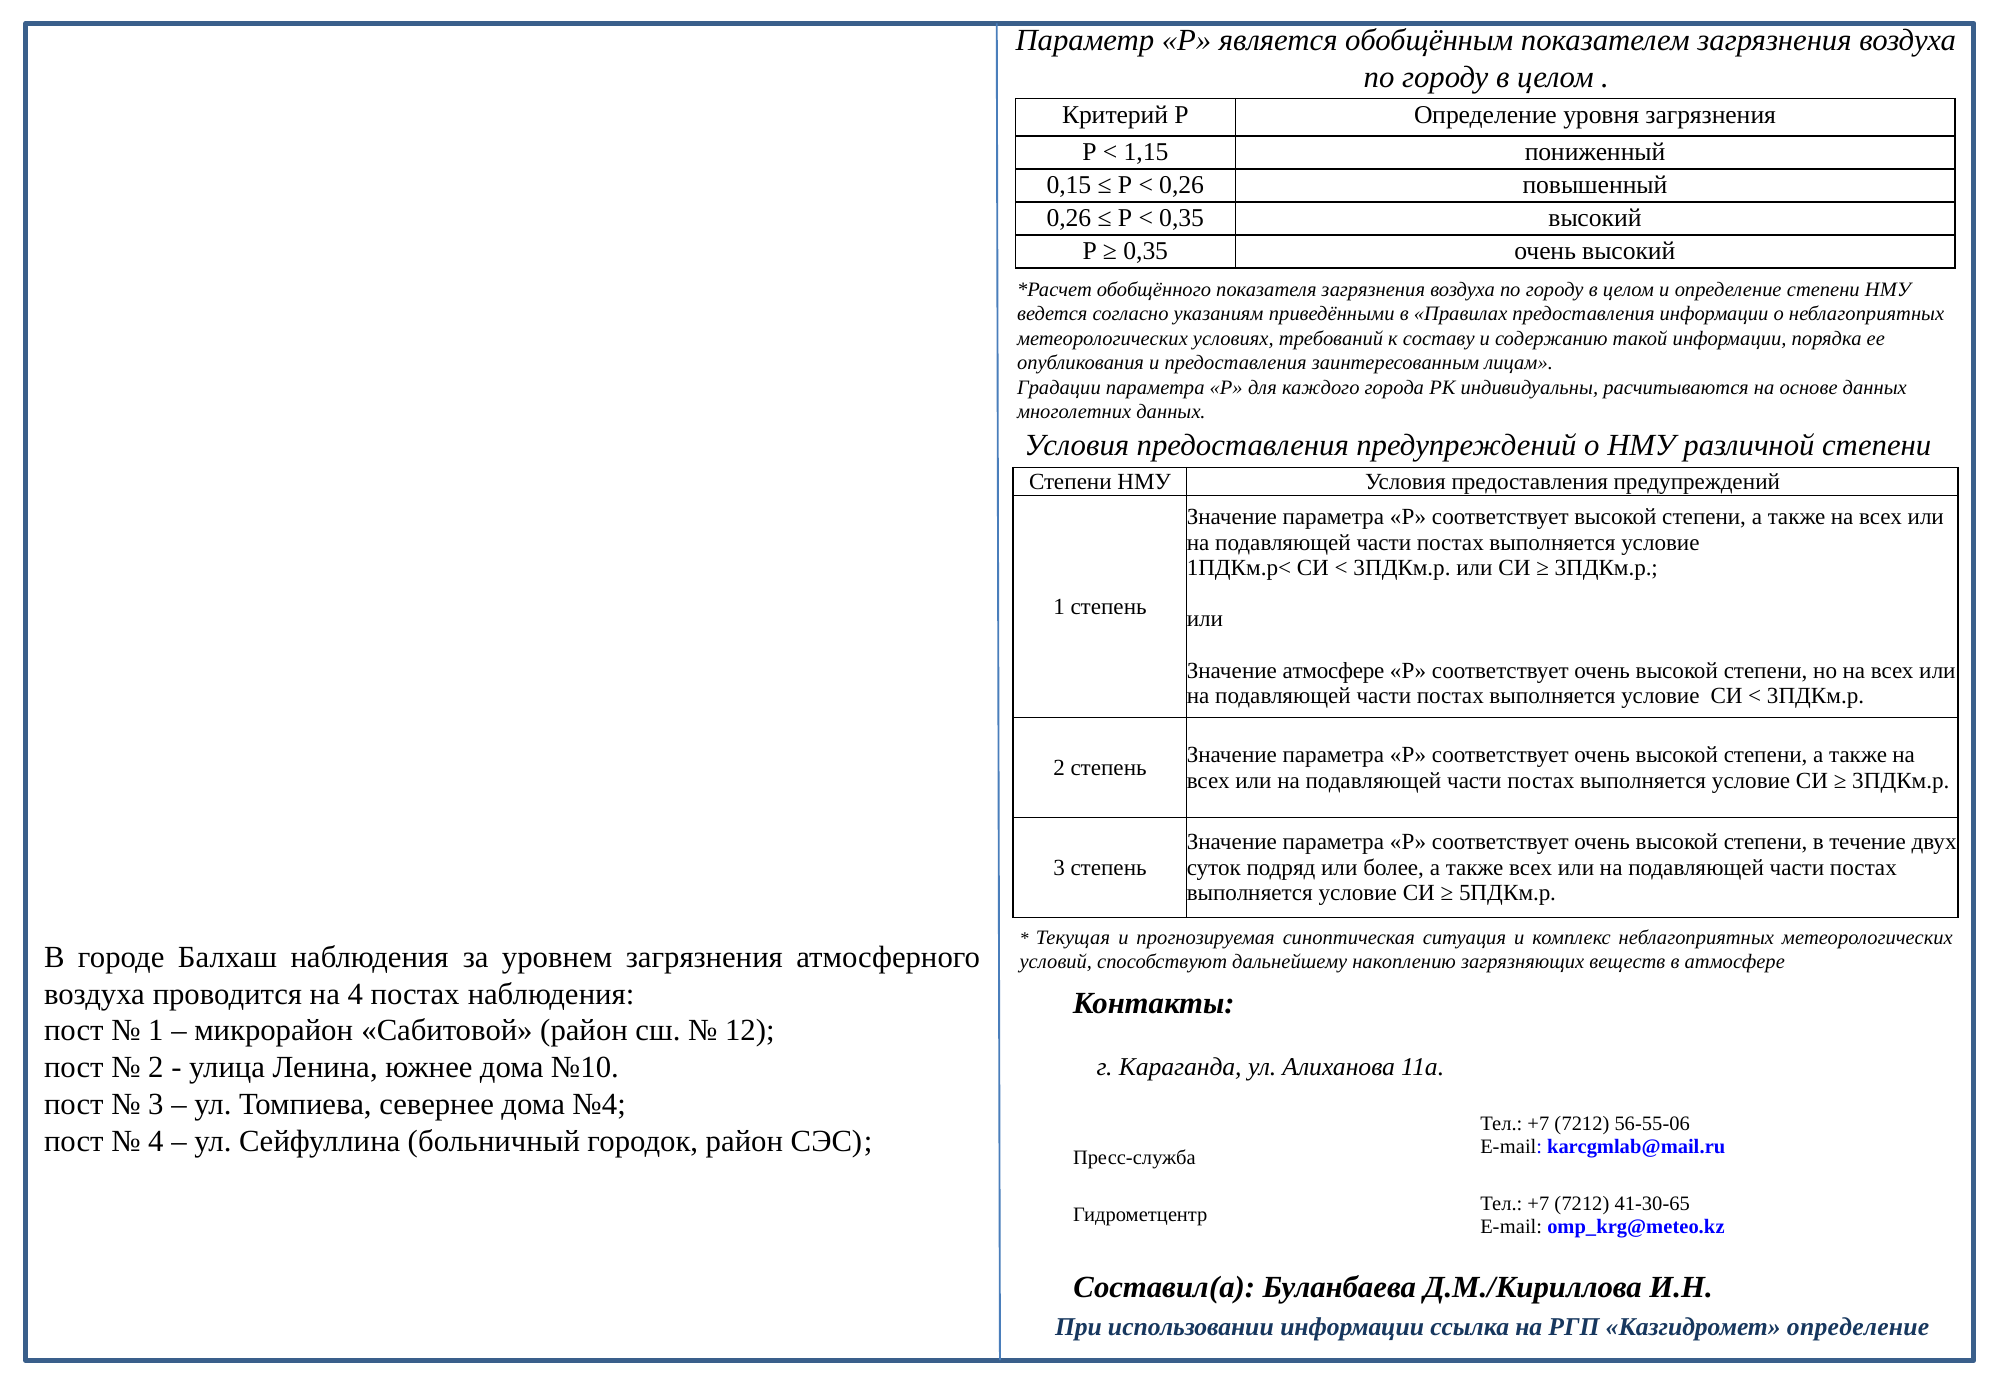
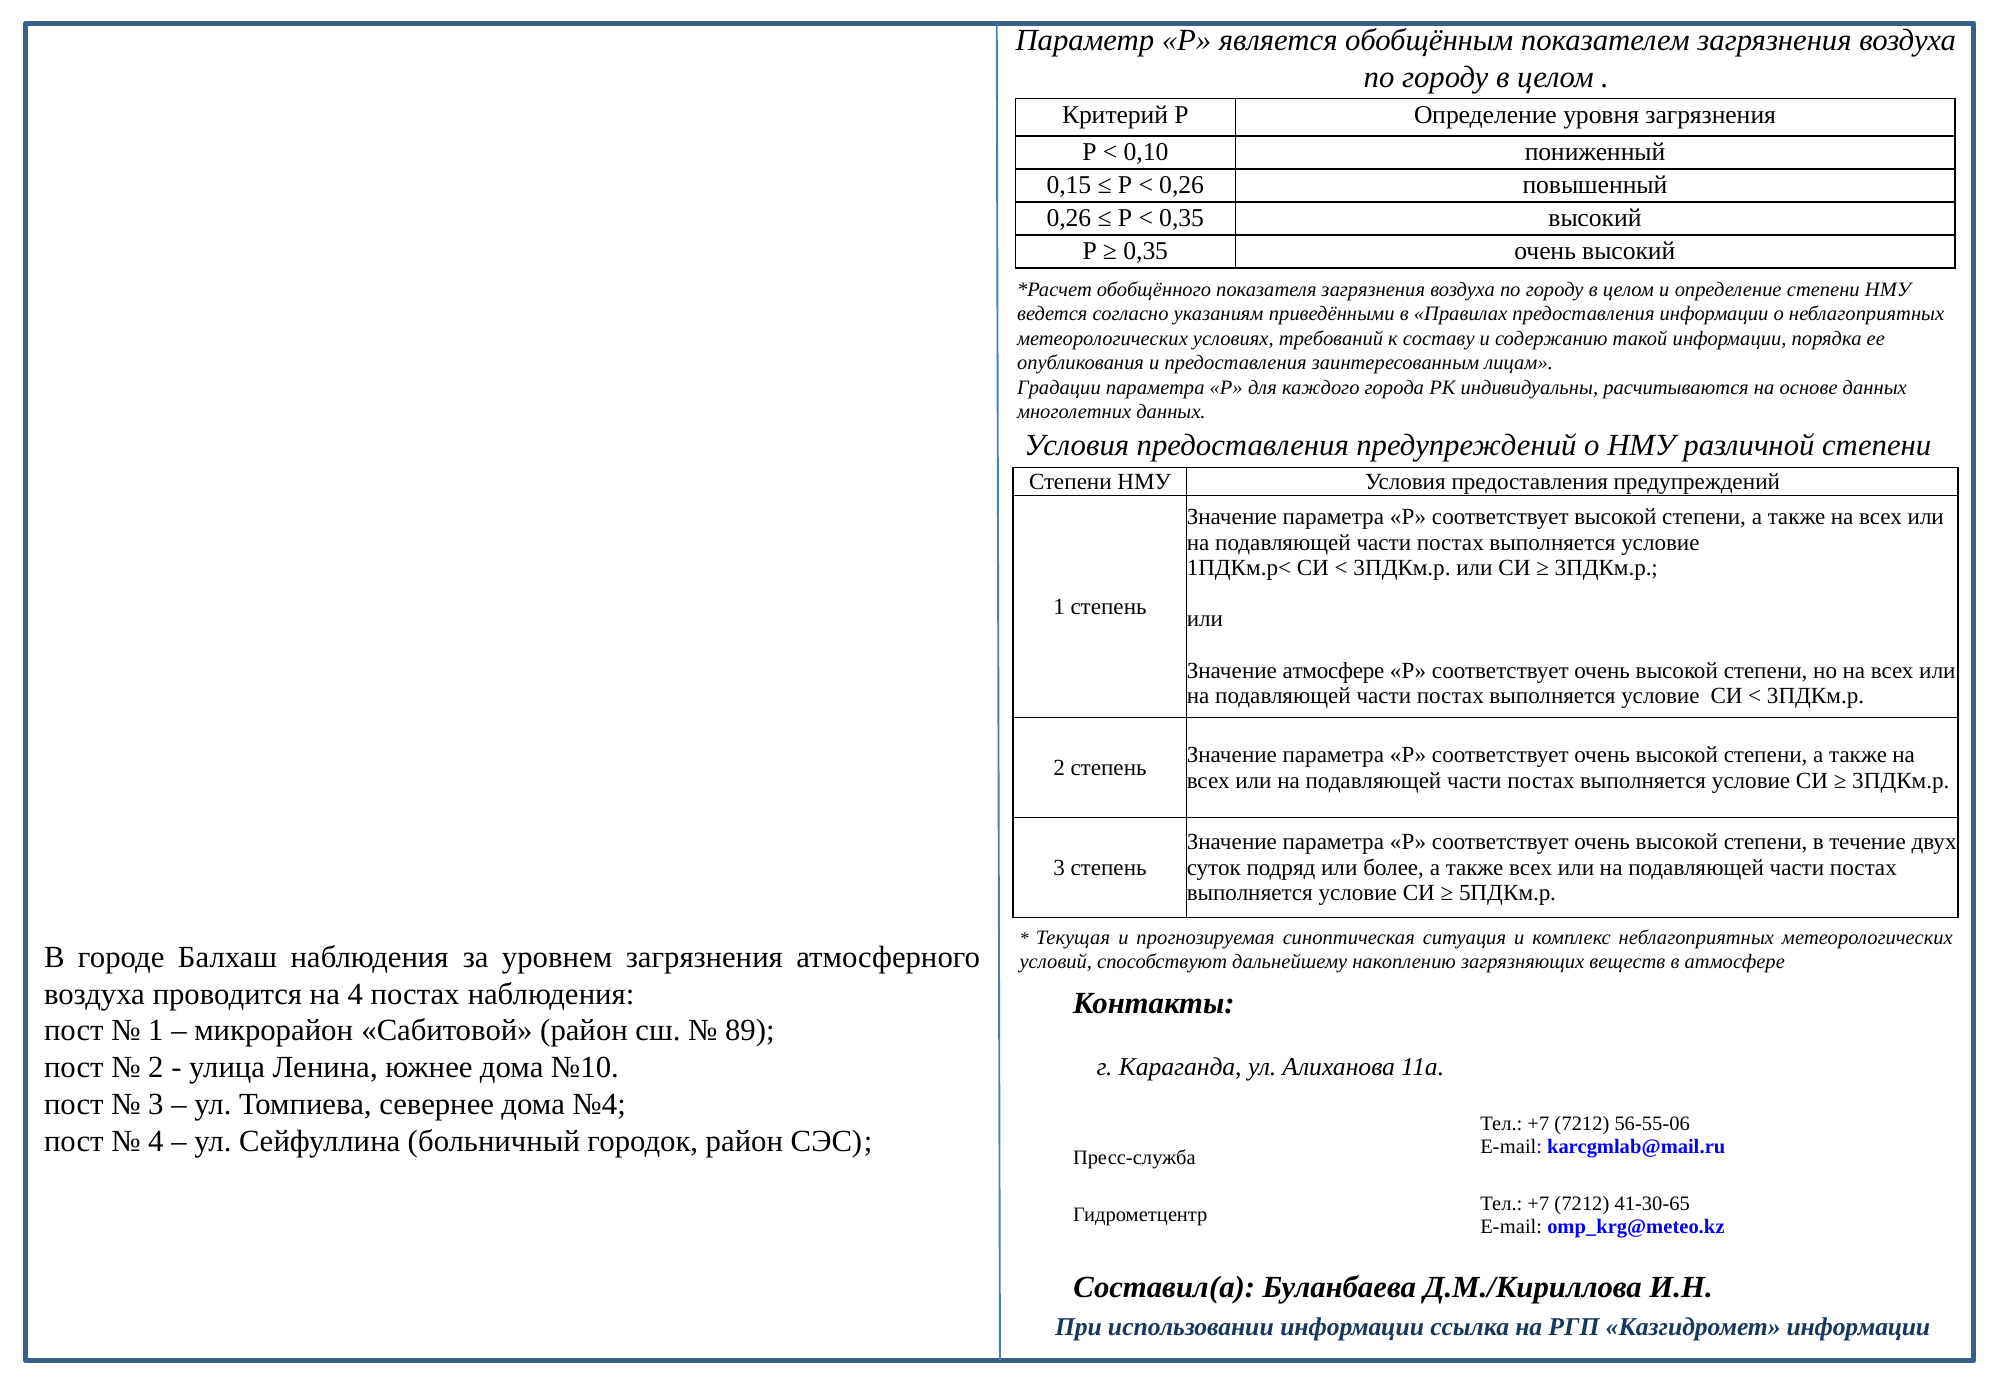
1,15: 1,15 -> 0,10
12: 12 -> 89
Казгидромет определение: определение -> информации
